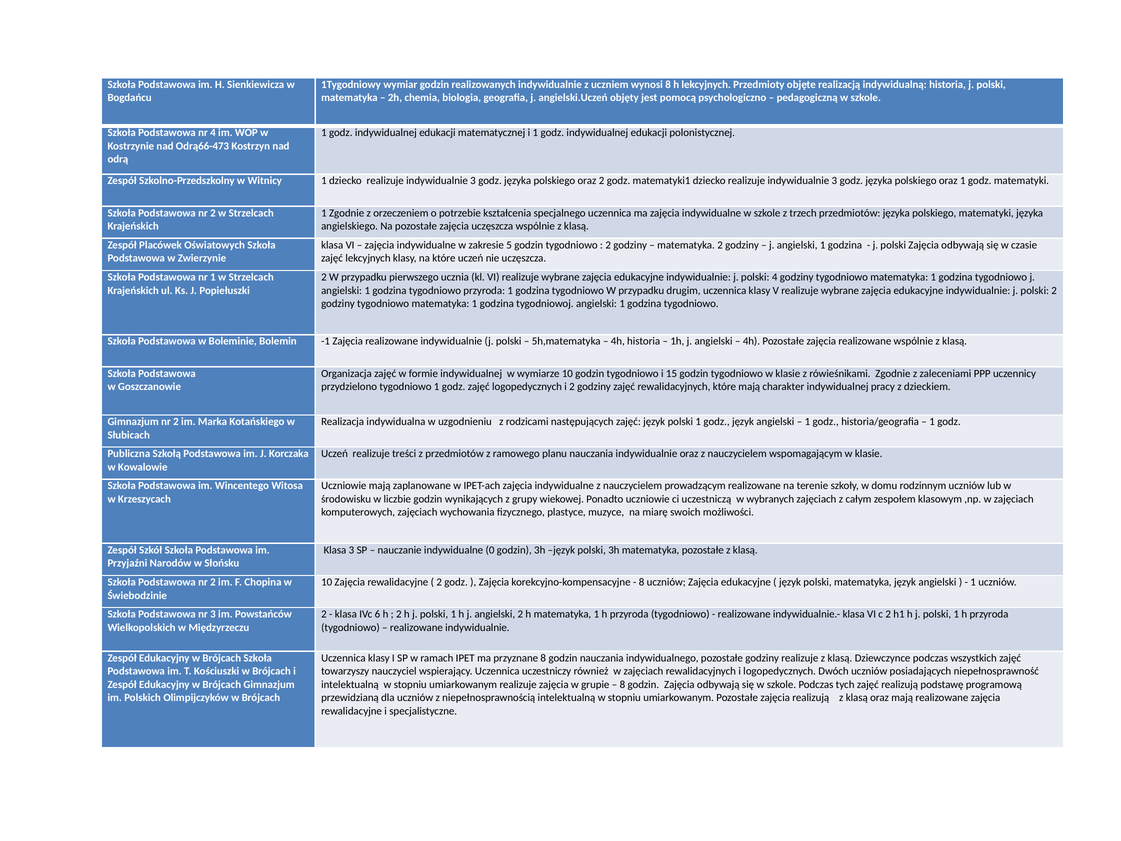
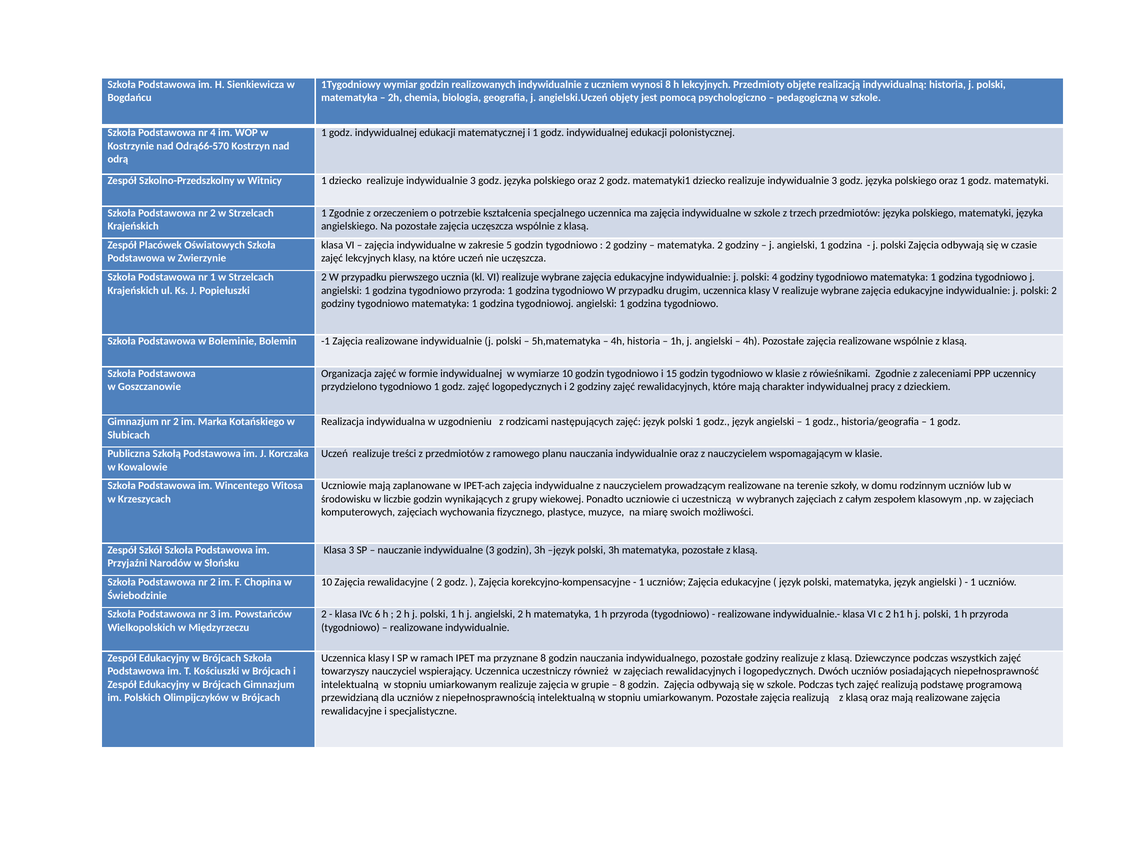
Odrą66-473: Odrą66-473 -> Odrą66-570
indywidualne 0: 0 -> 3
8 at (642, 582): 8 -> 1
